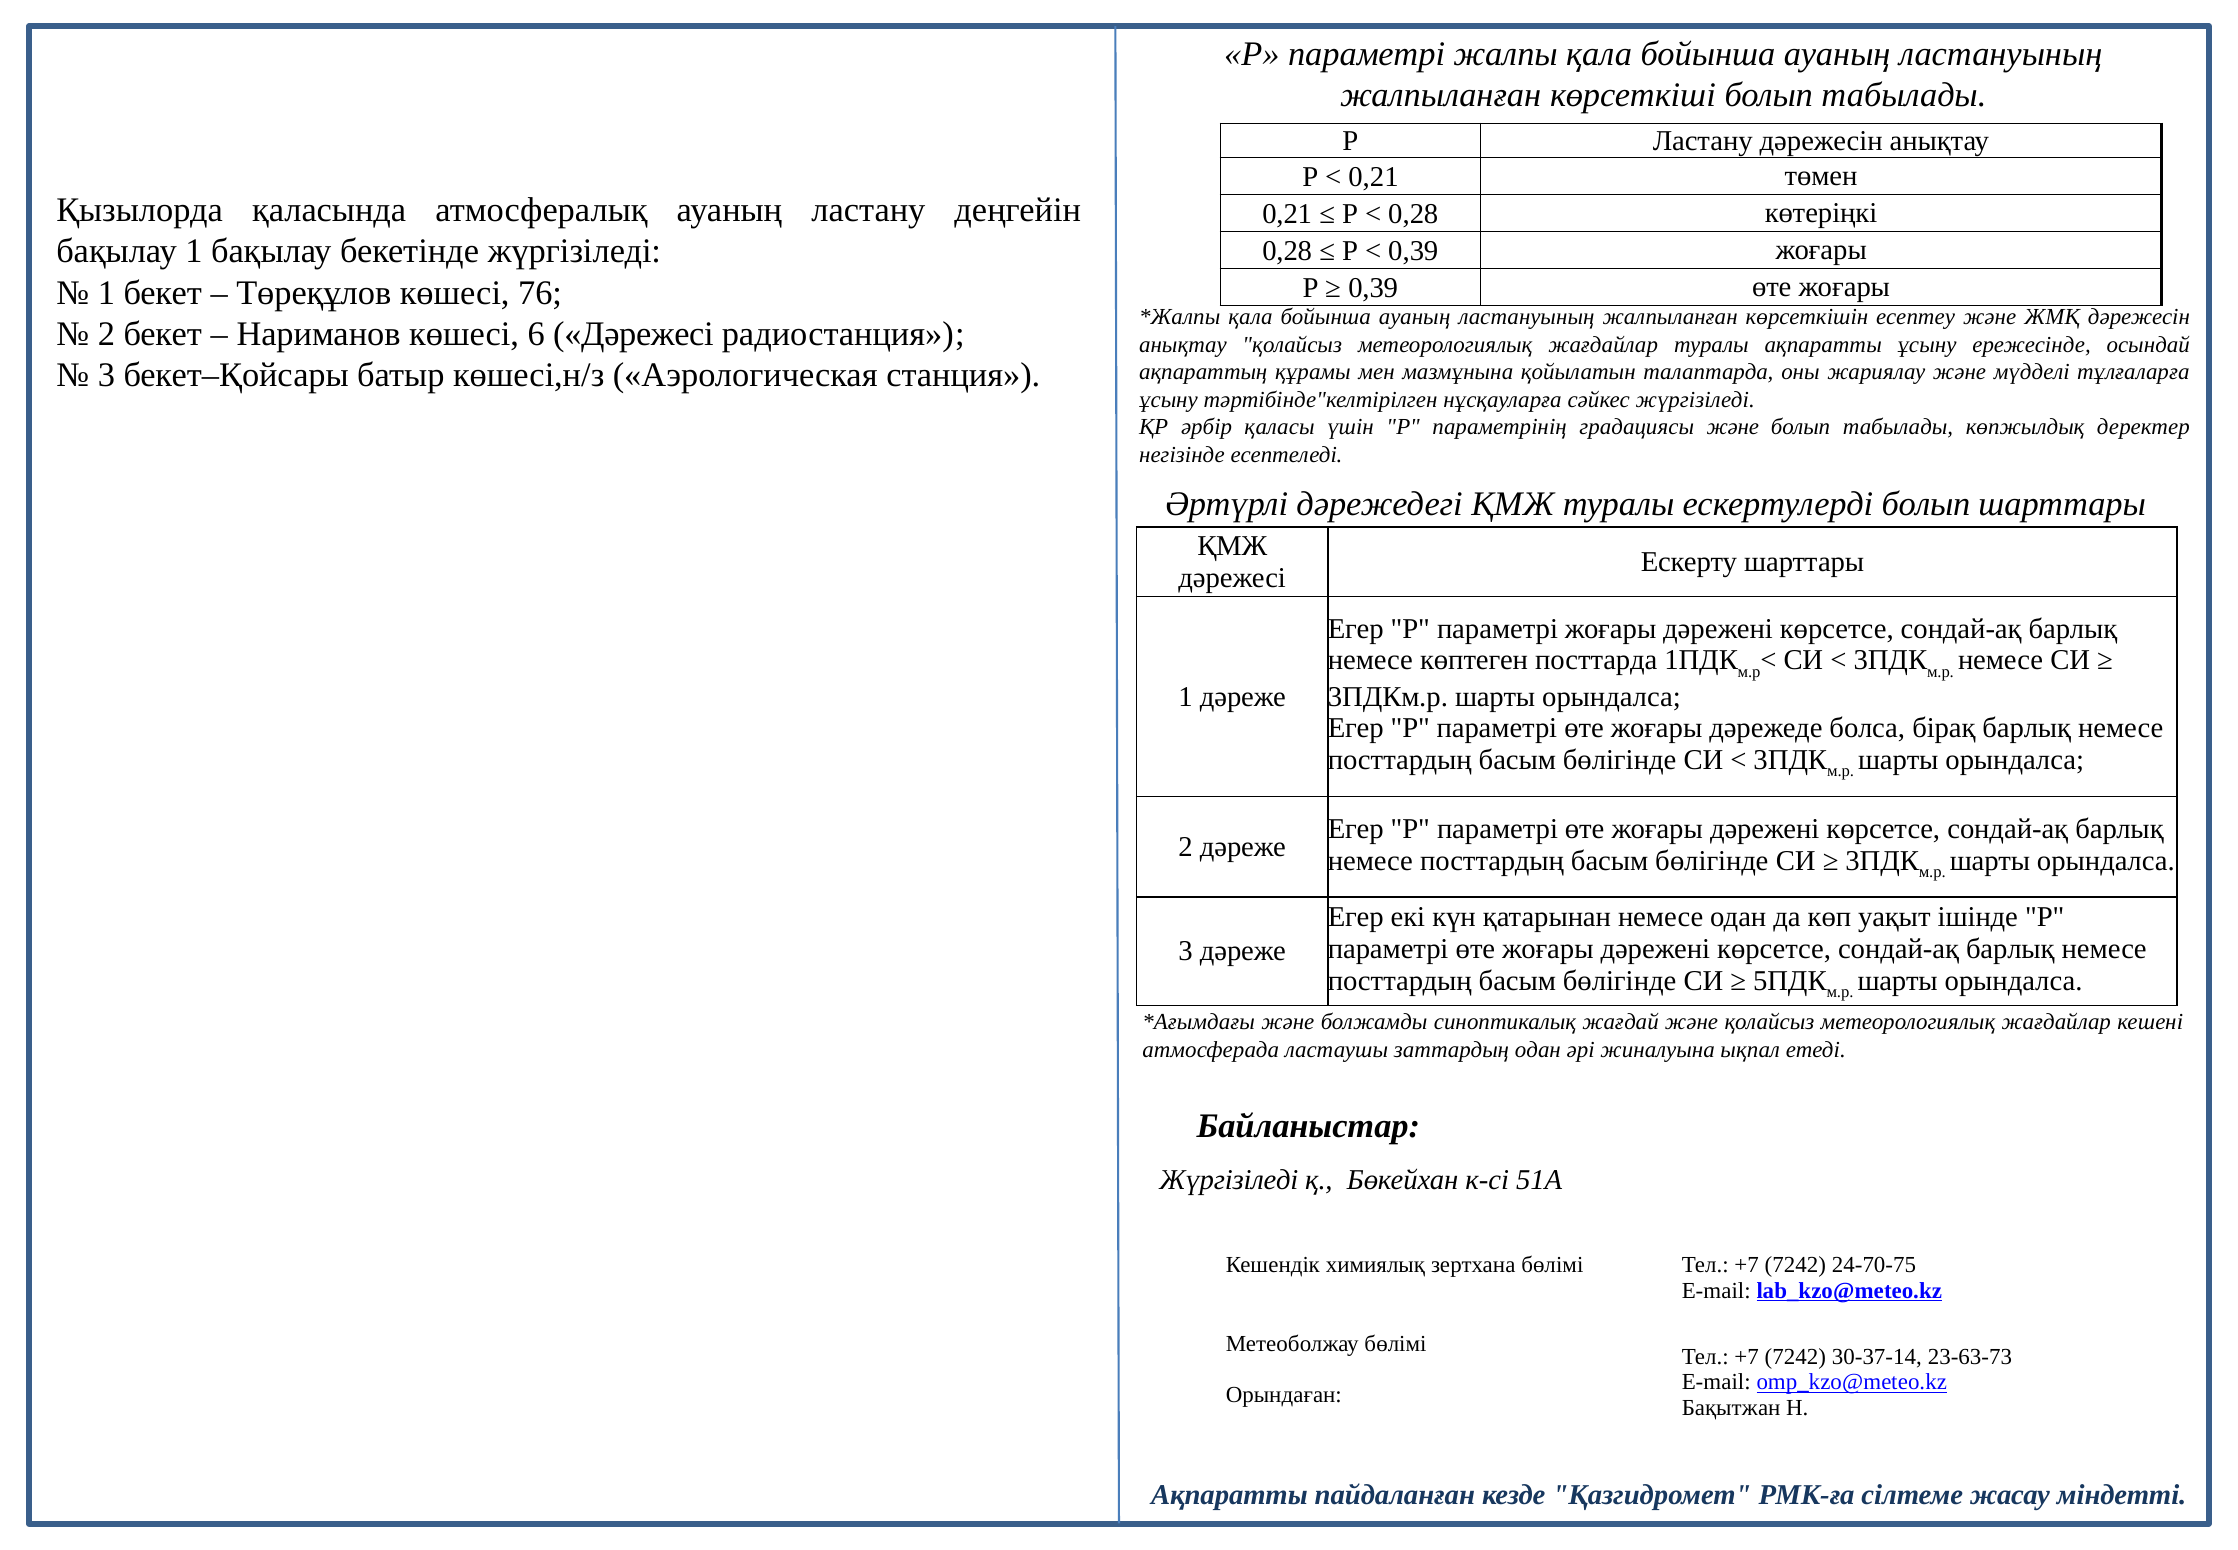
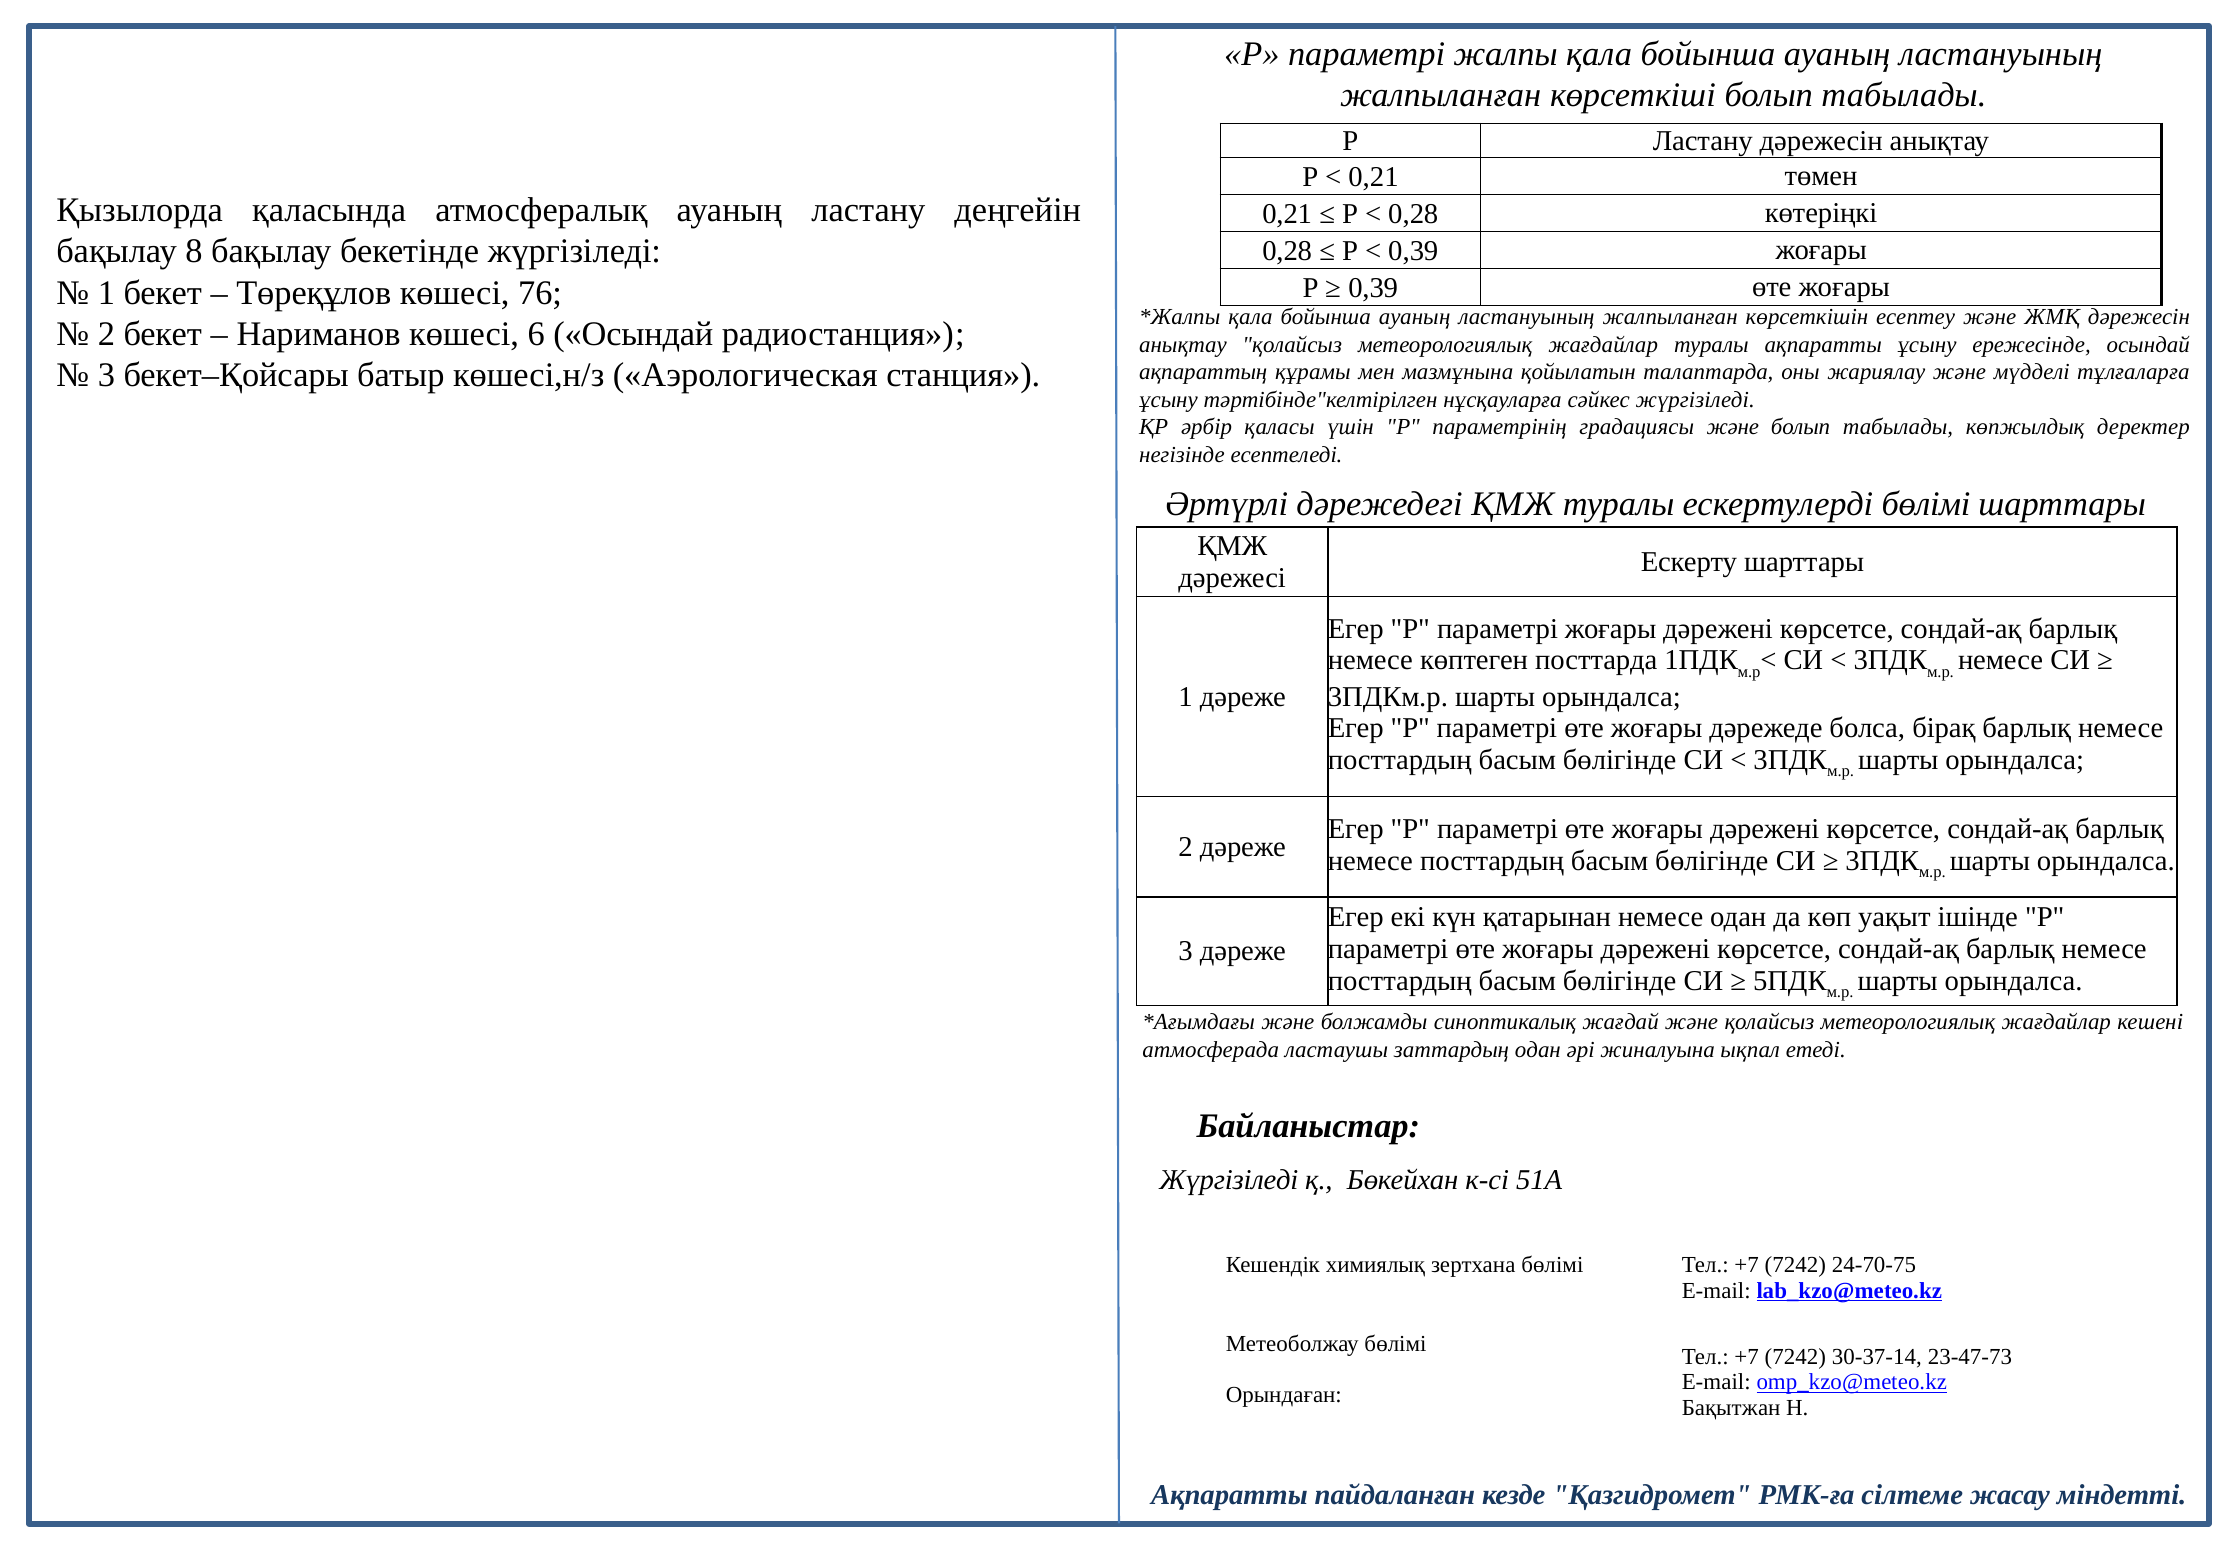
бақылау 1: 1 -> 8
6 Дәрежесі: Дәрежесі -> Осындай
ескертулерді болып: болып -> бөлімі
23-63-73: 23-63-73 -> 23-47-73
